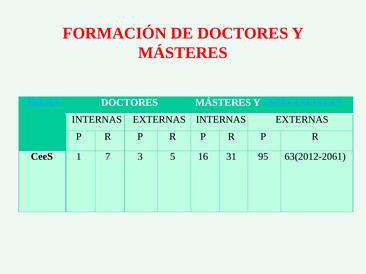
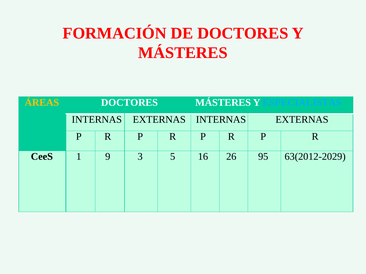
ÁREAS colour: light blue -> yellow
7: 7 -> 9
31: 31 -> 26
63(2012-2061: 63(2012-2061 -> 63(2012-2029
